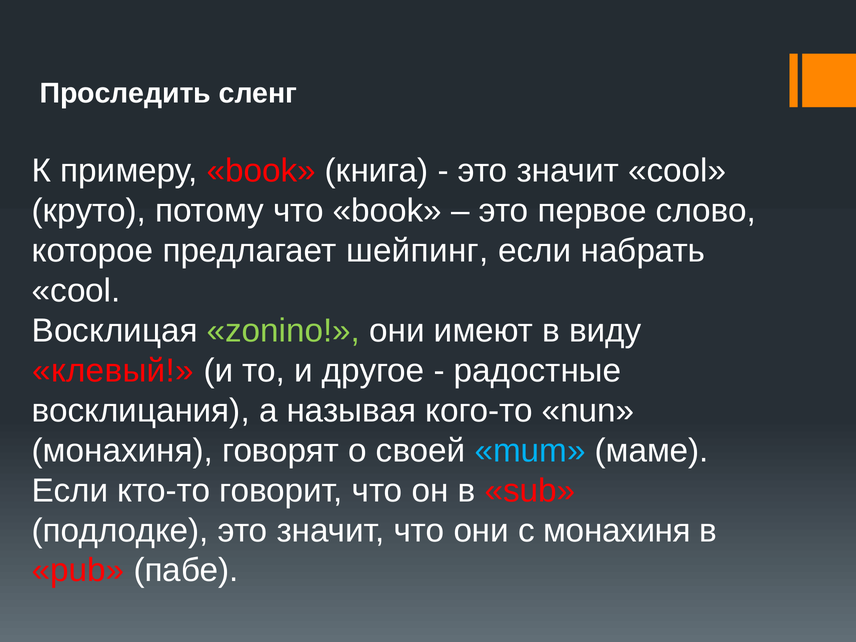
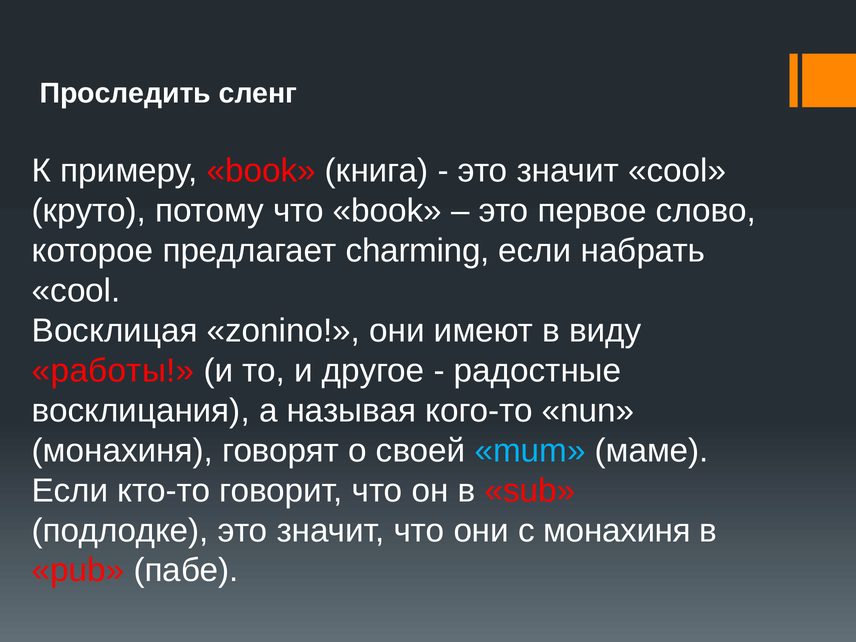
шейпинг: шейпинг -> charming
zonino colour: light green -> white
клевый: клевый -> работы
